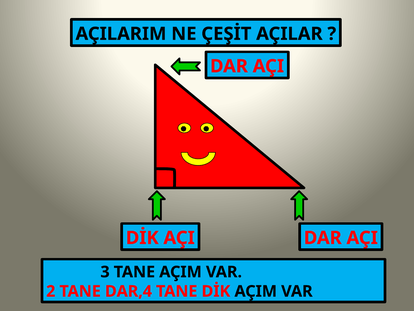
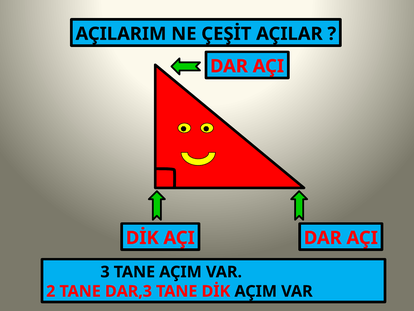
DAR,4: DAR,4 -> DAR,3
